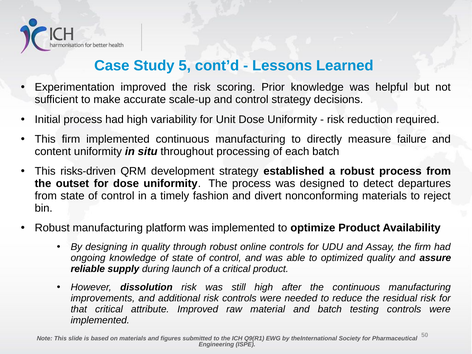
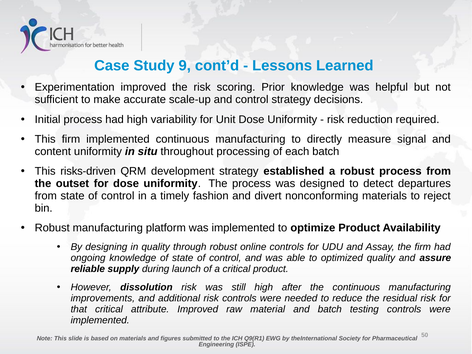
5: 5 -> 9
failure: failure -> signal
